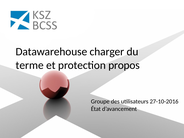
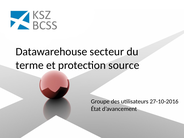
charger: charger -> secteur
propos: propos -> source
